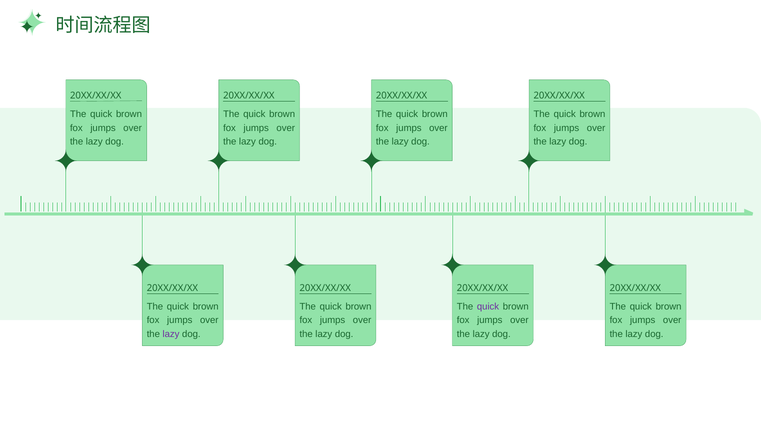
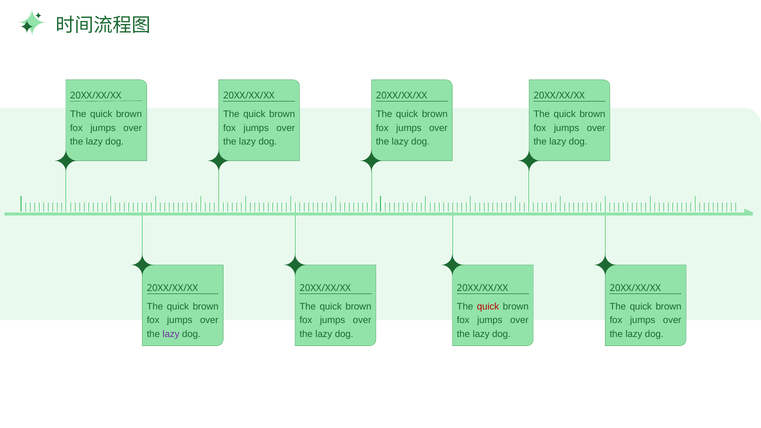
quick at (488, 307) colour: purple -> red
